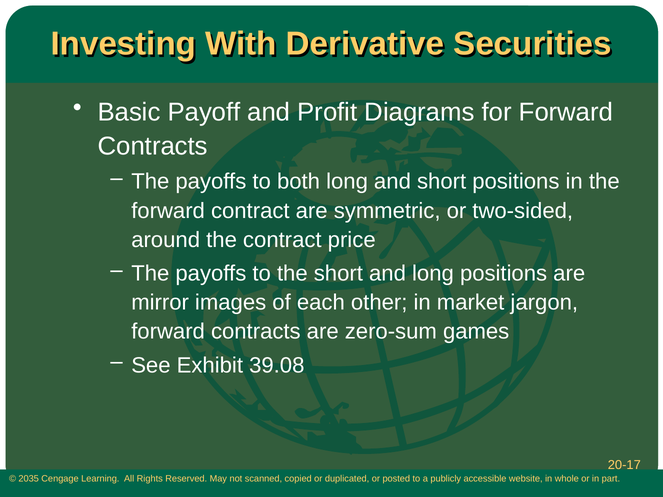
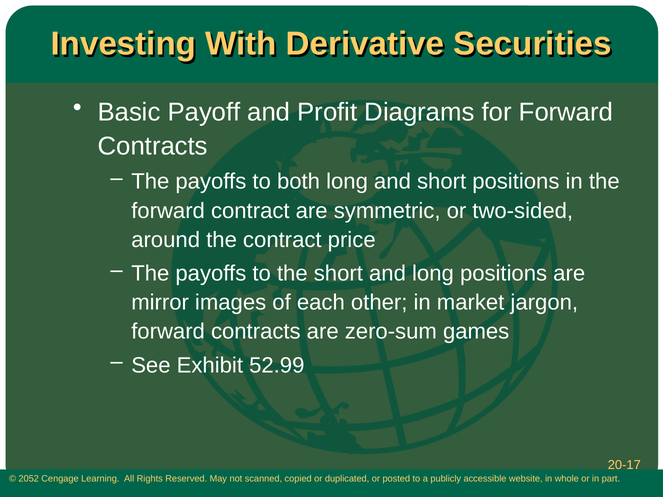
39.08: 39.08 -> 52.99
2035: 2035 -> 2052
